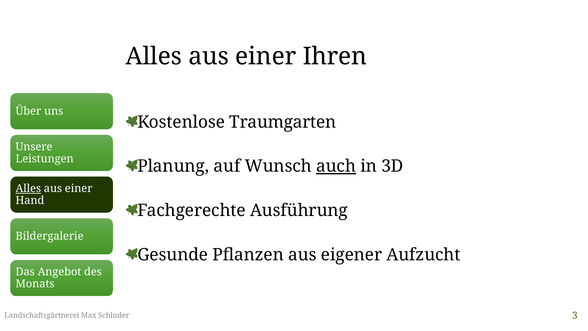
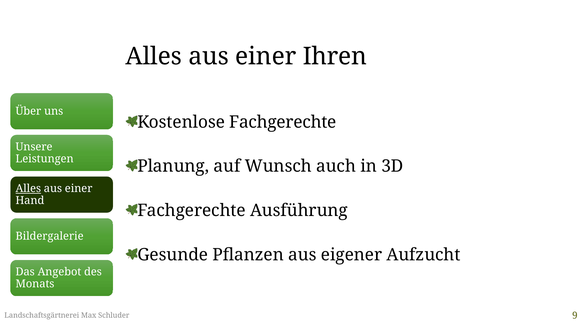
Kostenlose Traumgarten: Traumgarten -> Fachgerechte
auch underline: present -> none
3: 3 -> 9
